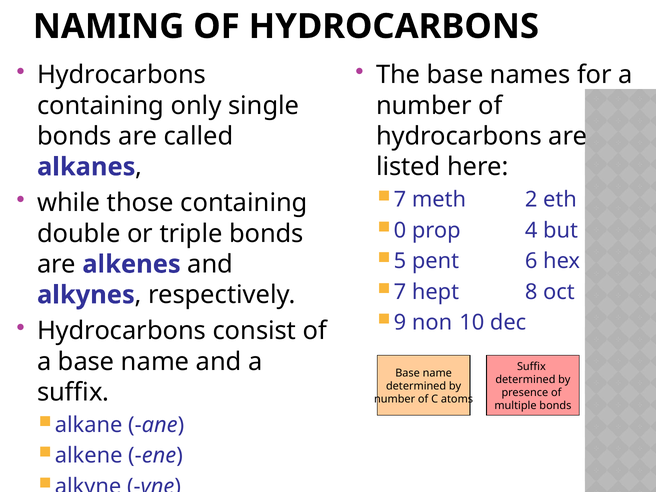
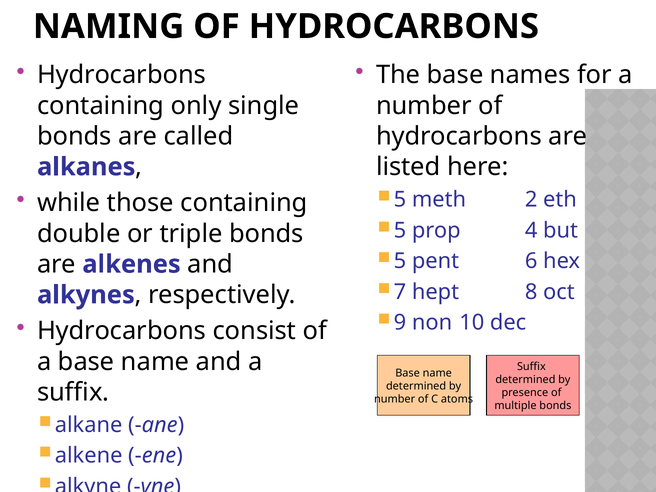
7 at (400, 200): 7 -> 5
0 at (400, 230): 0 -> 5
